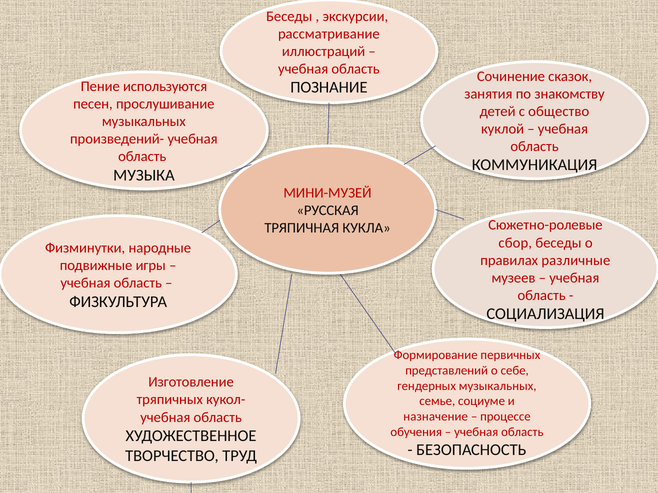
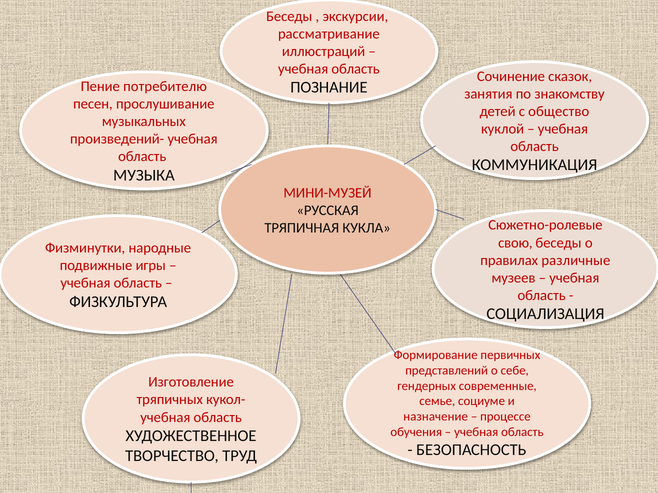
используются: используются -> потребителю
сбор: сбор -> свою
гендерных музыкальных: музыкальных -> современные
